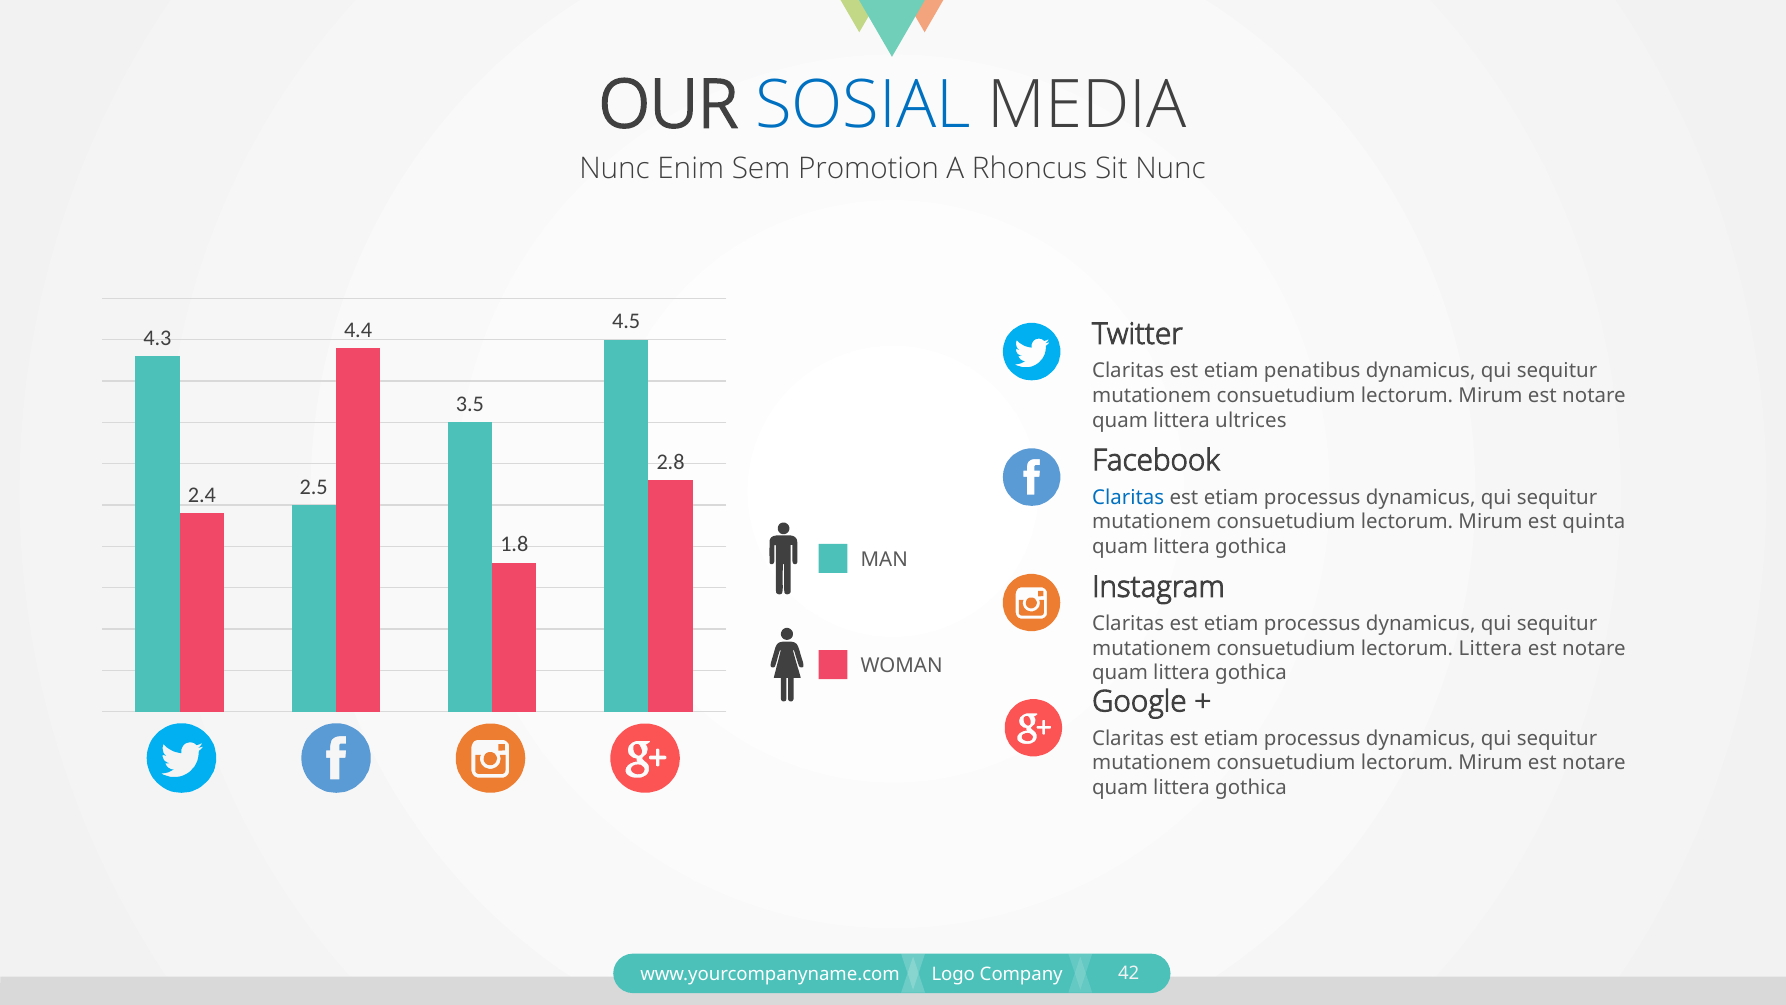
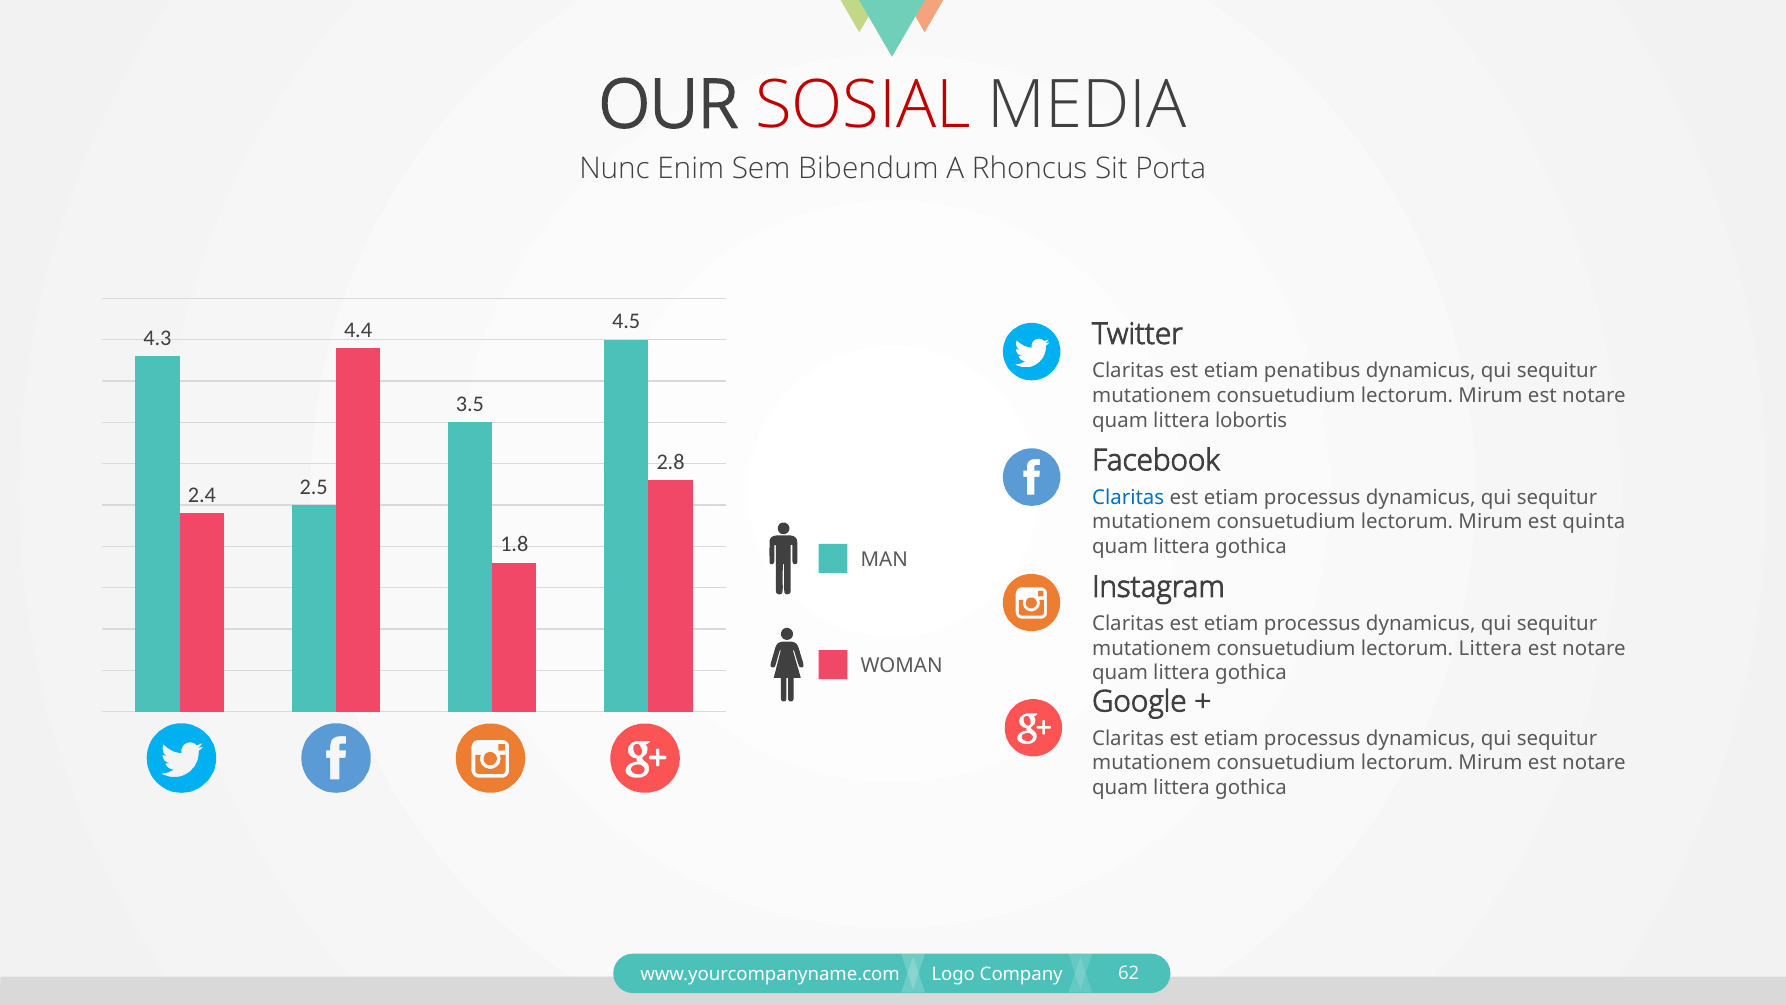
SOSIAL colour: blue -> red
Promotion: Promotion -> Bibendum
Sit Nunc: Nunc -> Porta
ultrices: ultrices -> lobortis
42: 42 -> 62
